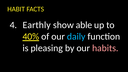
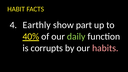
able: able -> part
daily colour: light blue -> light green
pleasing: pleasing -> corrupts
